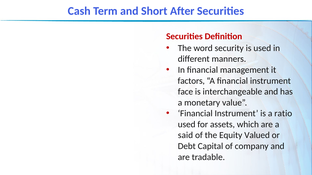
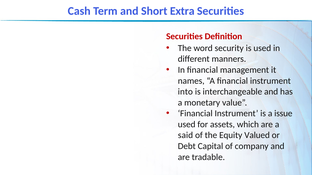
After: After -> Extra
factors: factors -> names
face: face -> into
ratio: ratio -> issue
